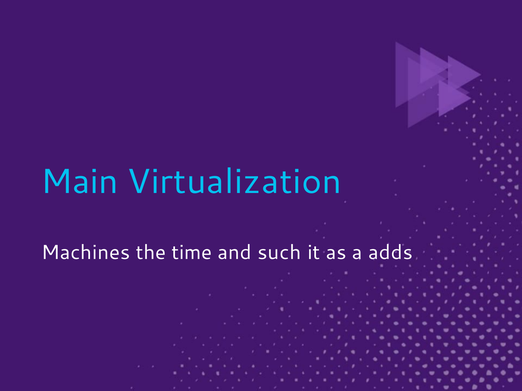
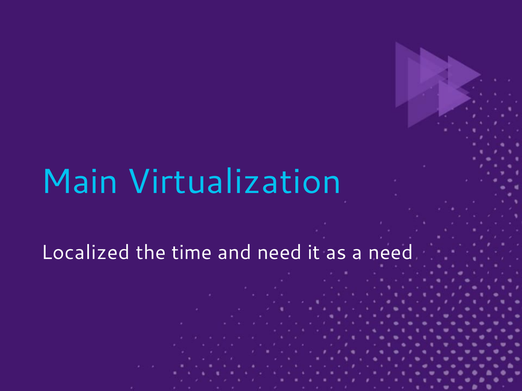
Machines: Machines -> Localized
and such: such -> need
a adds: adds -> need
